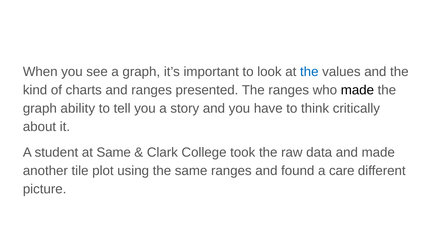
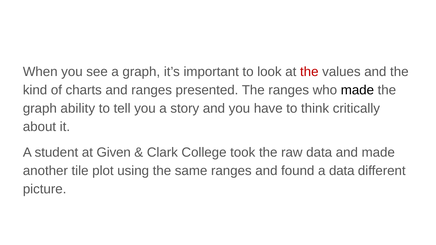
the at (309, 72) colour: blue -> red
at Same: Same -> Given
a care: care -> data
